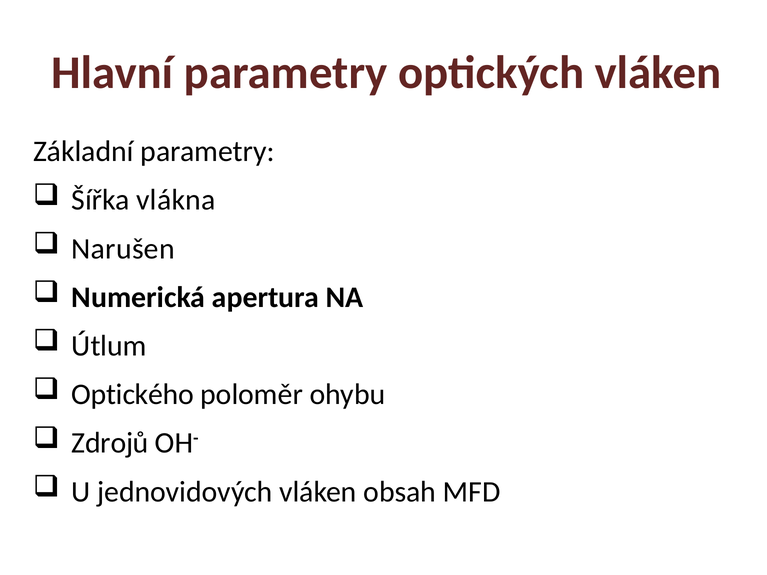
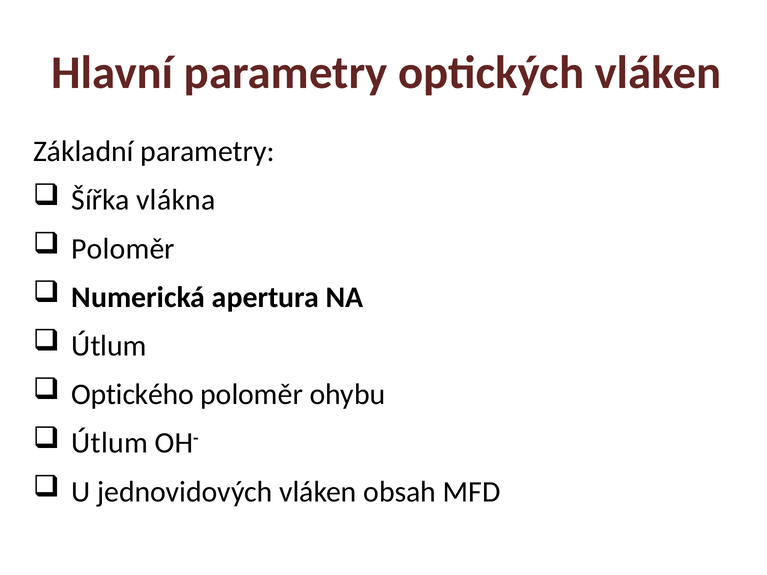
Narušen at (123, 249): Narušen -> Poloměr
Zdrojů at (110, 443): Zdrojů -> Útlum
